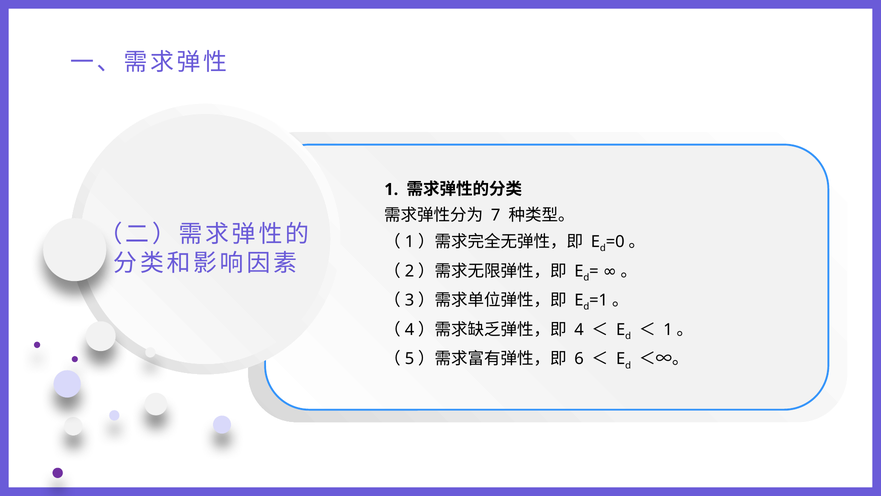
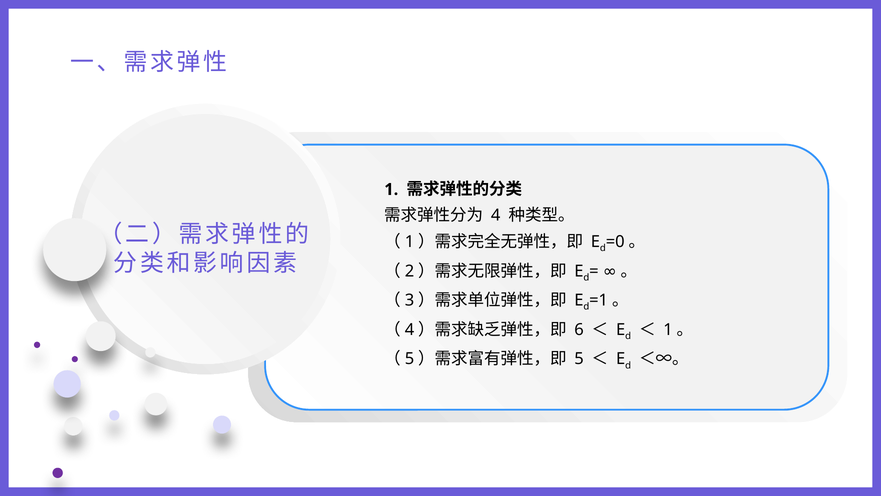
7: 7 -> 4
4: 4 -> 6
6: 6 -> 5
